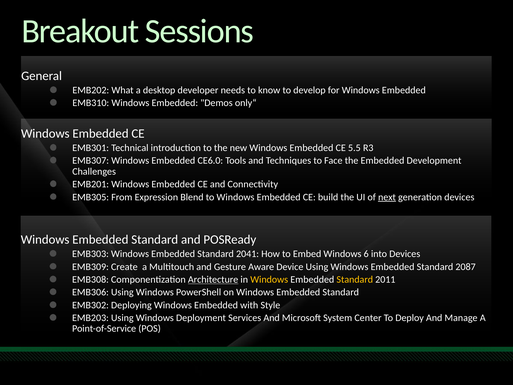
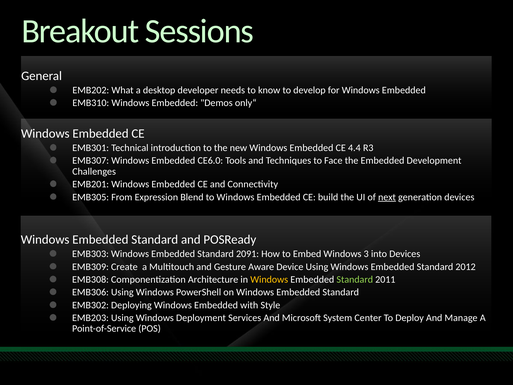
5.5: 5.5 -> 4.4
2041: 2041 -> 2091
6: 6 -> 3
2087: 2087 -> 2012
Architecture underline: present -> none
Standard at (355, 279) colour: yellow -> light green
